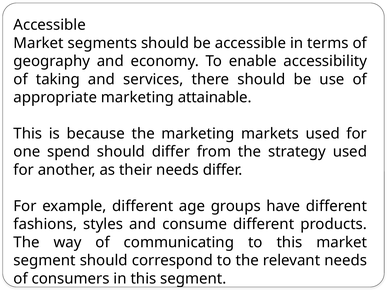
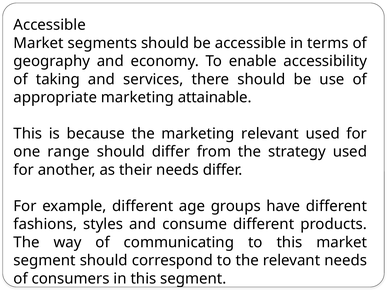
marketing markets: markets -> relevant
spend: spend -> range
